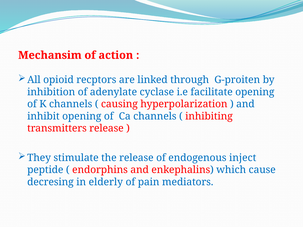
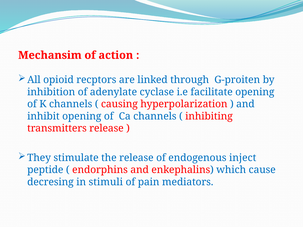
elderly: elderly -> stimuli
